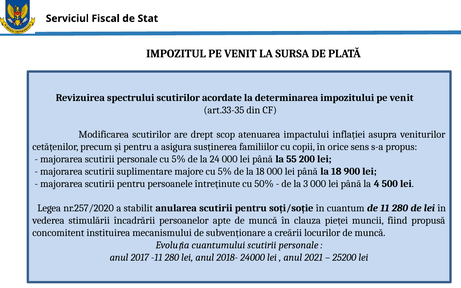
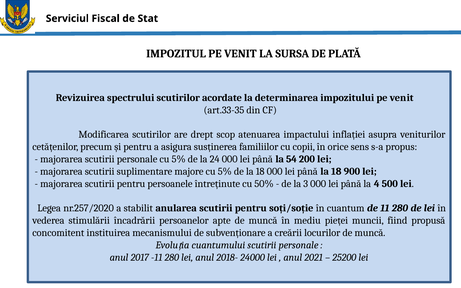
55: 55 -> 54
clauza: clauza -> mediu
